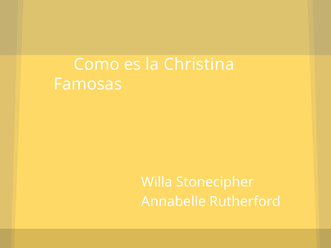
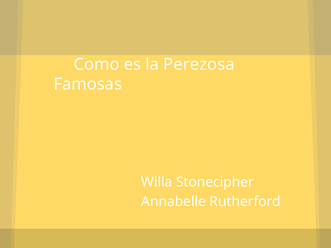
Christina: Christina -> Perezosa
